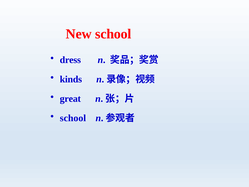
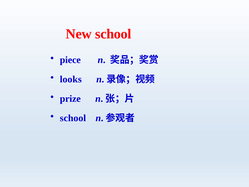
dress: dress -> piece
kinds: kinds -> looks
great: great -> prize
